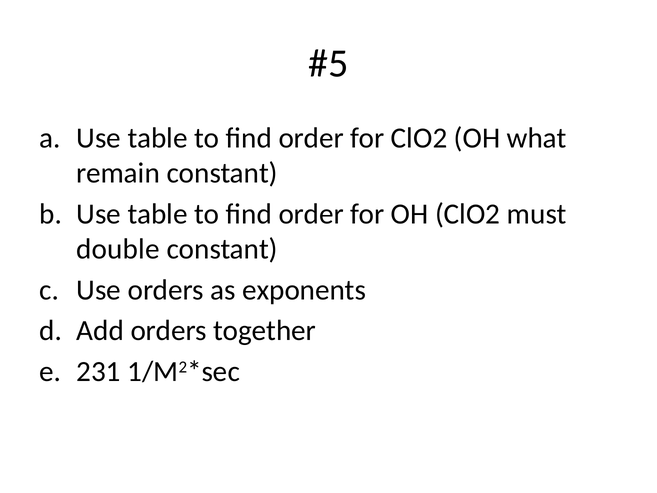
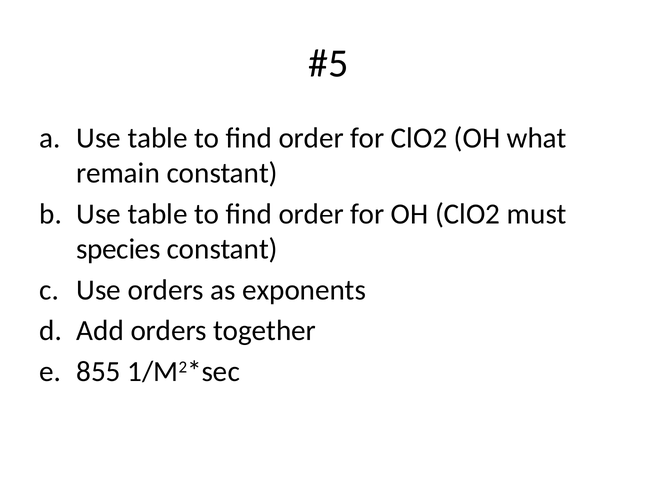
double: double -> species
231: 231 -> 855
